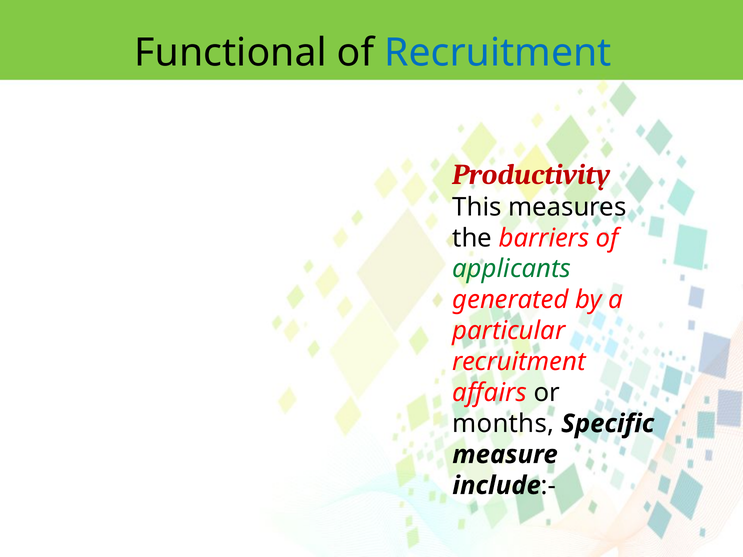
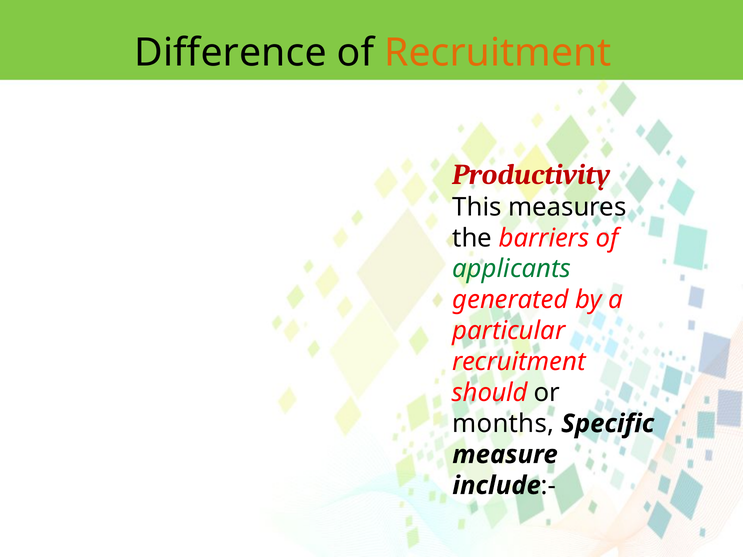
Functional: Functional -> Difference
Recruitment at (498, 53) colour: blue -> orange
affairs: affairs -> should
